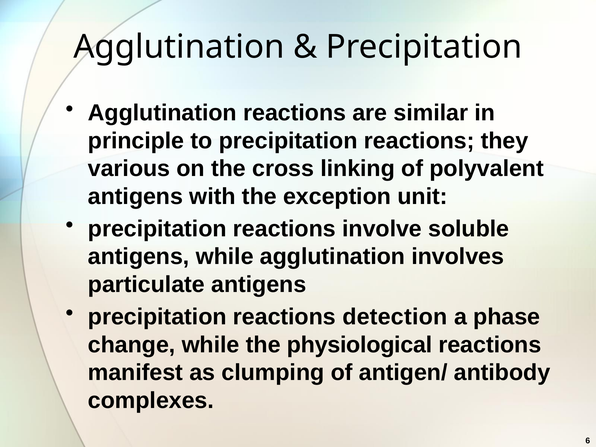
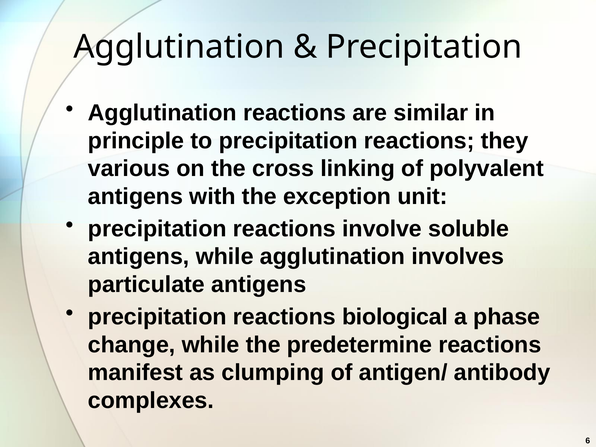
detection: detection -> biological
physiological: physiological -> predetermine
